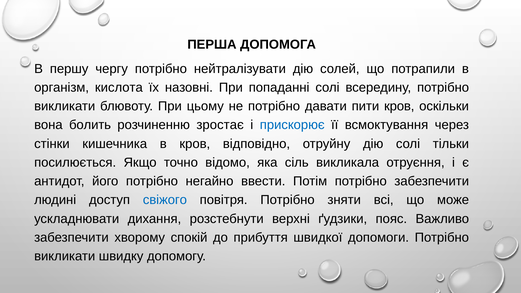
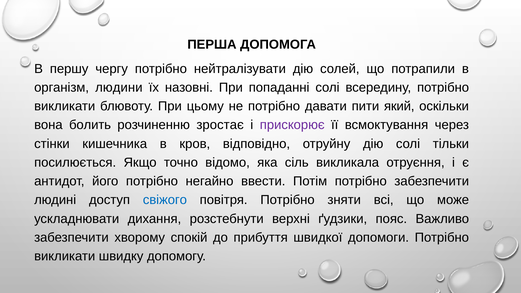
кислота: кислота -> людини
пити кров: кров -> який
прискорює colour: blue -> purple
